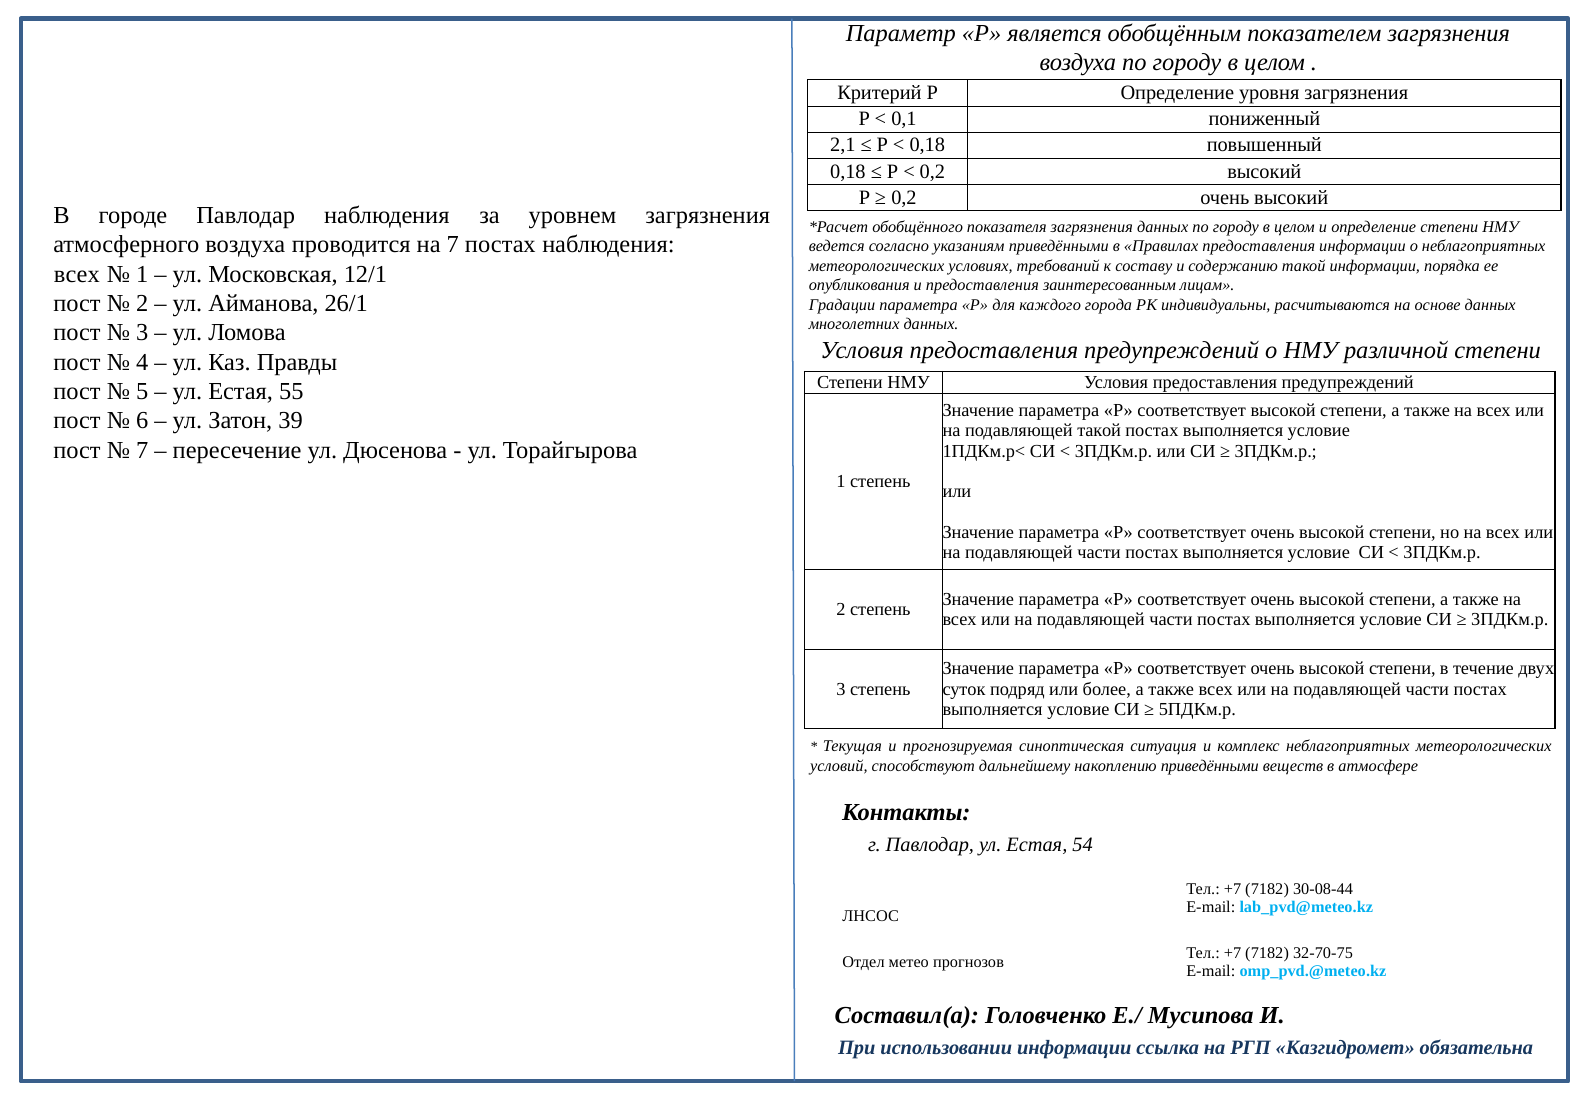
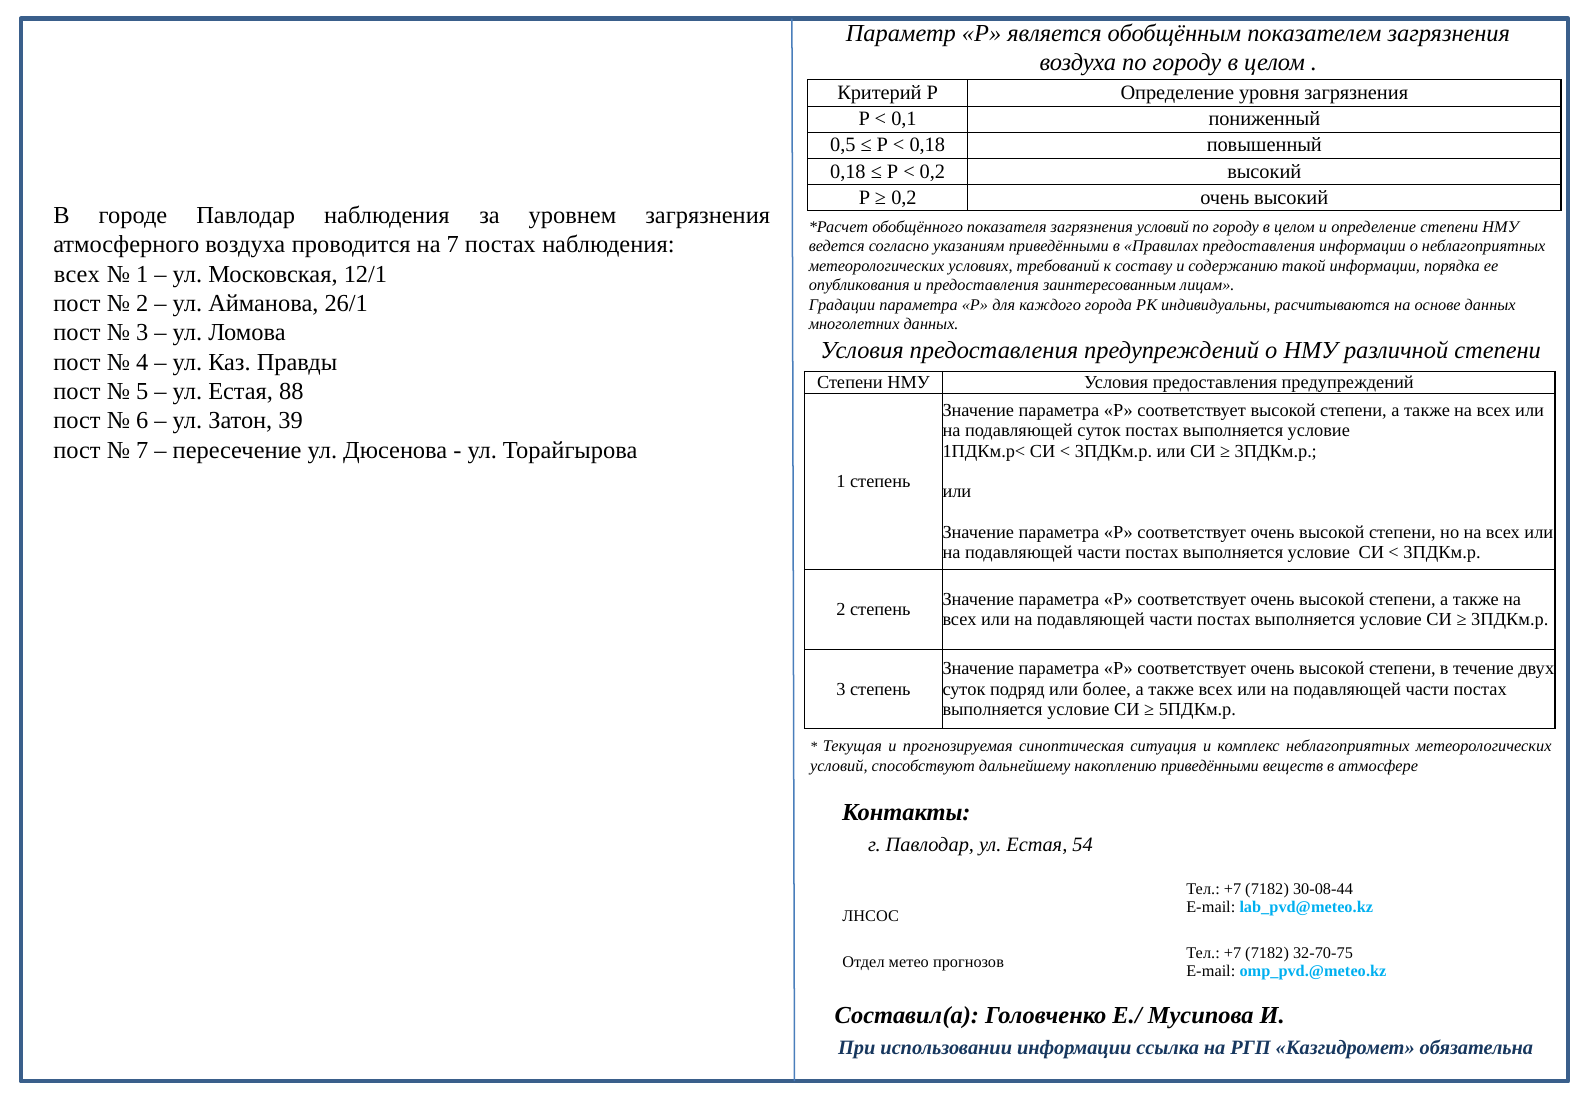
2,1: 2,1 -> 0,5
загрязнения данных: данных -> условий
55: 55 -> 88
подавляющей такой: такой -> суток
